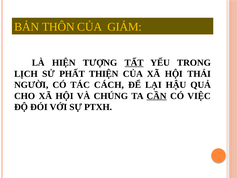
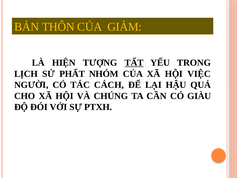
THIỆN: THIỆN -> NHÓM
THÁI: THÁI -> VIỆC
CẦN underline: present -> none
VIỆC: VIỆC -> GIÀU
